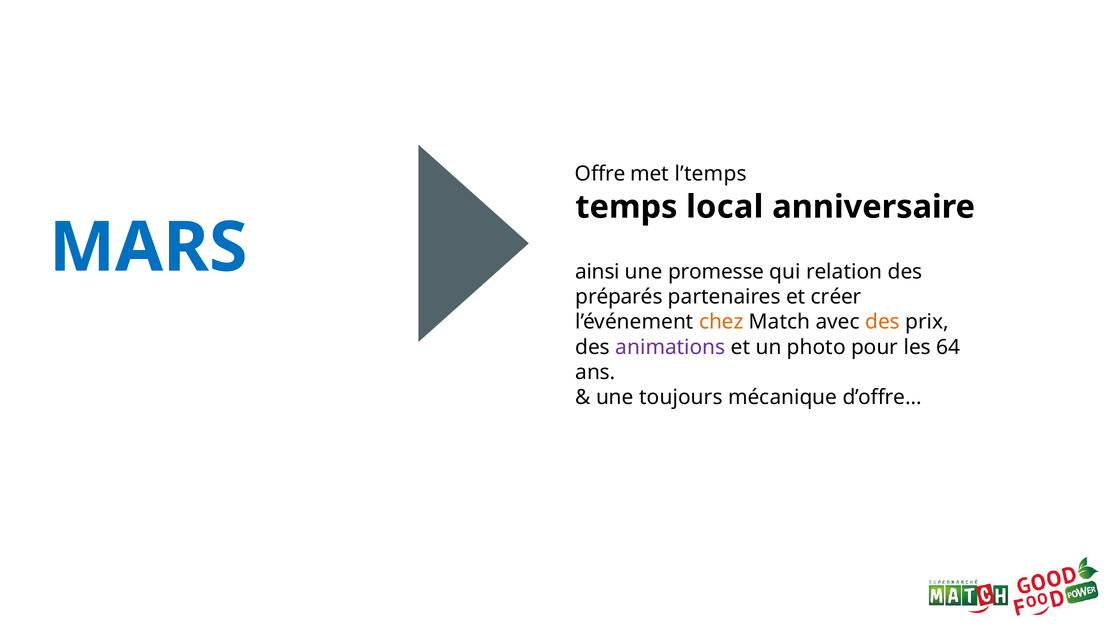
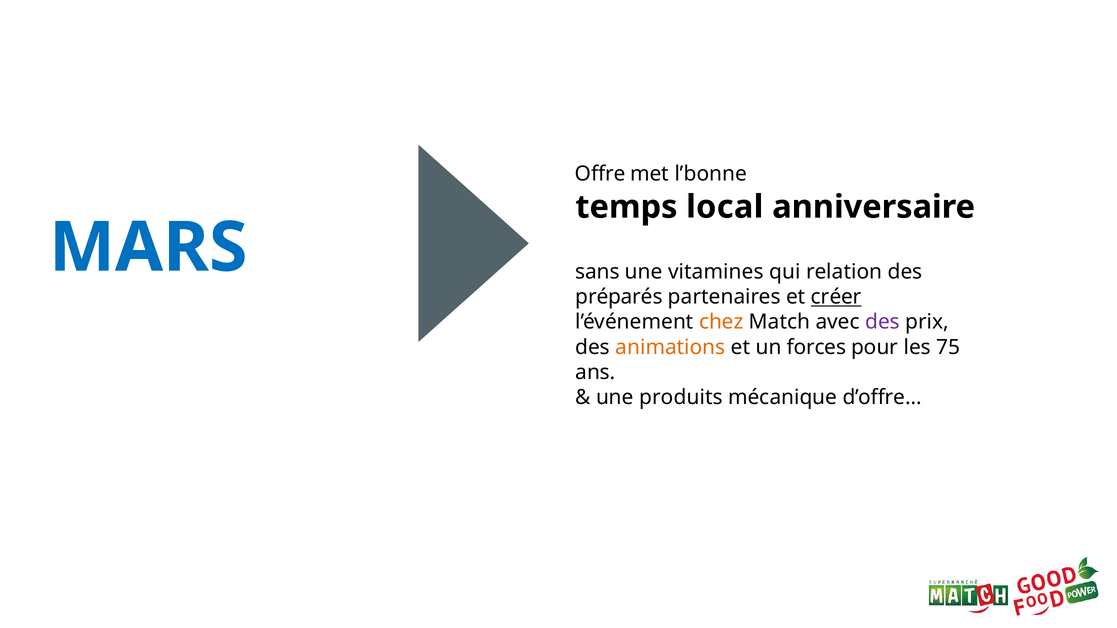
l’temps: l’temps -> l’bonne
ainsi: ainsi -> sans
promesse: promesse -> vitamines
créer underline: none -> present
des at (883, 322) colour: orange -> purple
animations colour: purple -> orange
photo: photo -> forces
64: 64 -> 75
toujours: toujours -> produits
